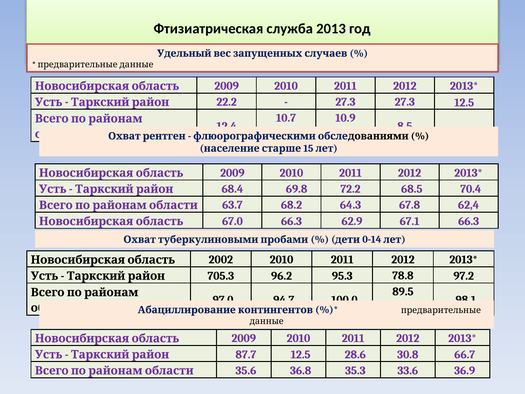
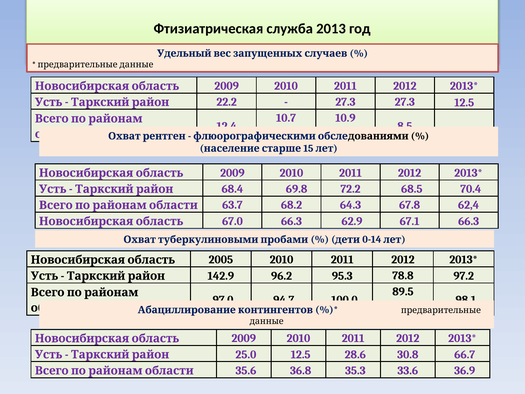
2002: 2002 -> 2005
705.3: 705.3 -> 142.9
87.7: 87.7 -> 25.0
